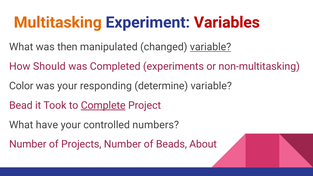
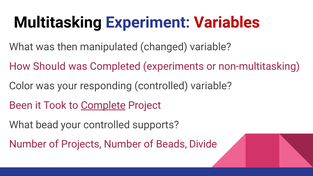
Multitasking colour: orange -> black
variable at (211, 47) underline: present -> none
responding determine: determine -> controlled
Bead: Bead -> Been
have: have -> bead
numbers: numbers -> supports
About: About -> Divide
